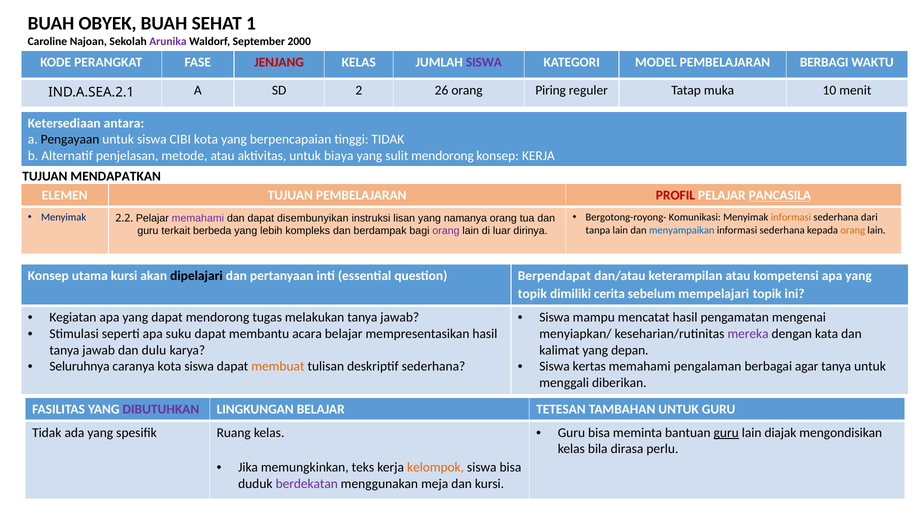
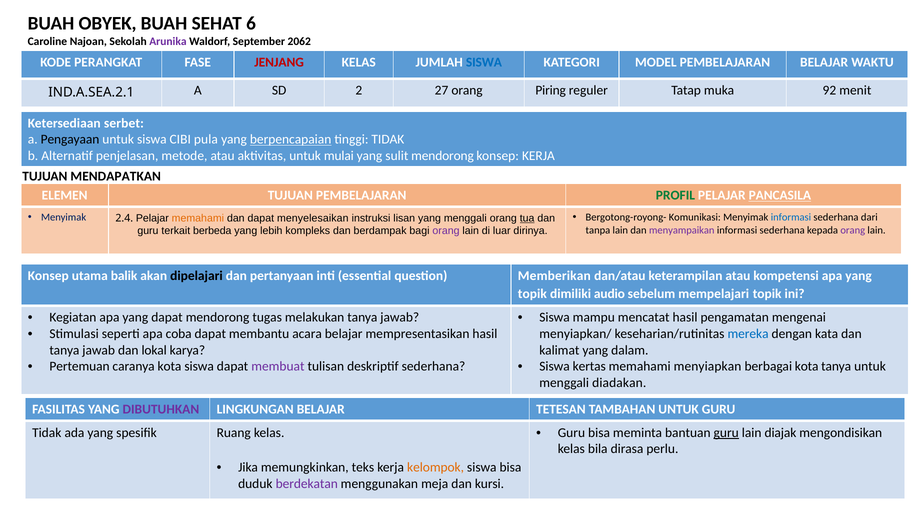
1: 1 -> 6
2000: 2000 -> 2062
SISWA at (484, 63) colour: purple -> blue
PEMBELAJARAN BERBAGI: BERBAGI -> BELAJAR
26: 26 -> 27
10: 10 -> 92
antara: antara -> serbet
CIBI kota: kota -> pula
berpencapaian underline: none -> present
biaya: biaya -> mulai
PROFIL colour: red -> green
2.2: 2.2 -> 2.4
memahami at (198, 218) colour: purple -> orange
disembunyikan: disembunyikan -> menyelesaikan
yang namanya: namanya -> menggali
tua underline: none -> present
informasi at (791, 217) colour: orange -> blue
menyampaikan colour: blue -> purple
orang at (853, 230) colour: orange -> purple
utama kursi: kursi -> balik
Berpendapat: Berpendapat -> Memberikan
cerita: cerita -> audio
suku: suku -> coba
mereka colour: purple -> blue
dulu: dulu -> lokal
depan: depan -> dalam
Seluruhnya: Seluruhnya -> Pertemuan
membuat colour: orange -> purple
pengalaman: pengalaman -> menyiapkan
berbagai agar: agar -> kota
diberikan: diberikan -> diadakan
